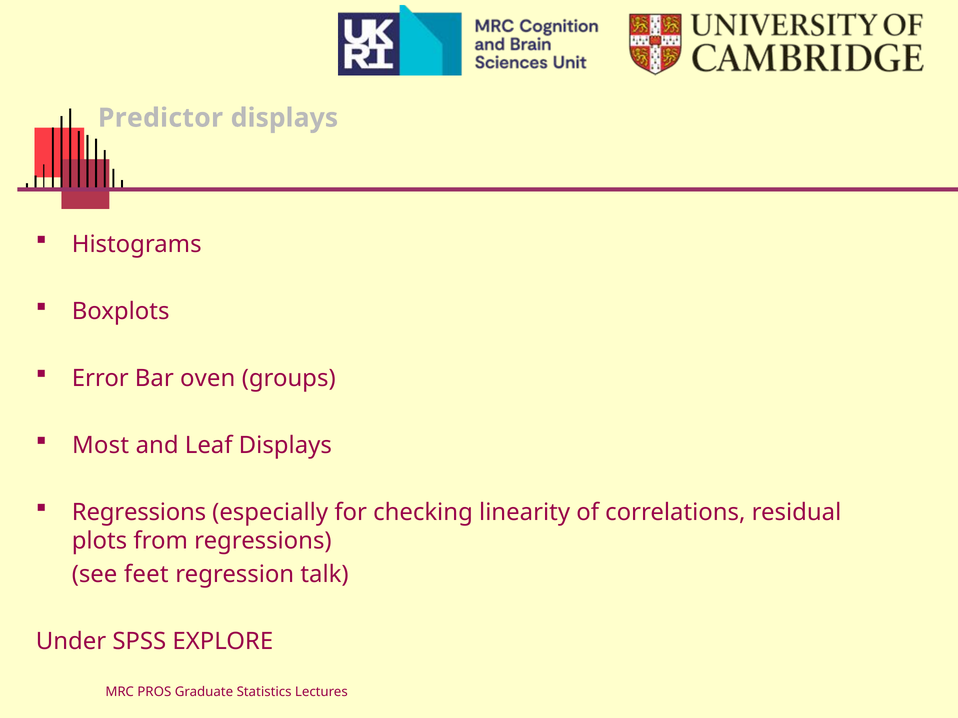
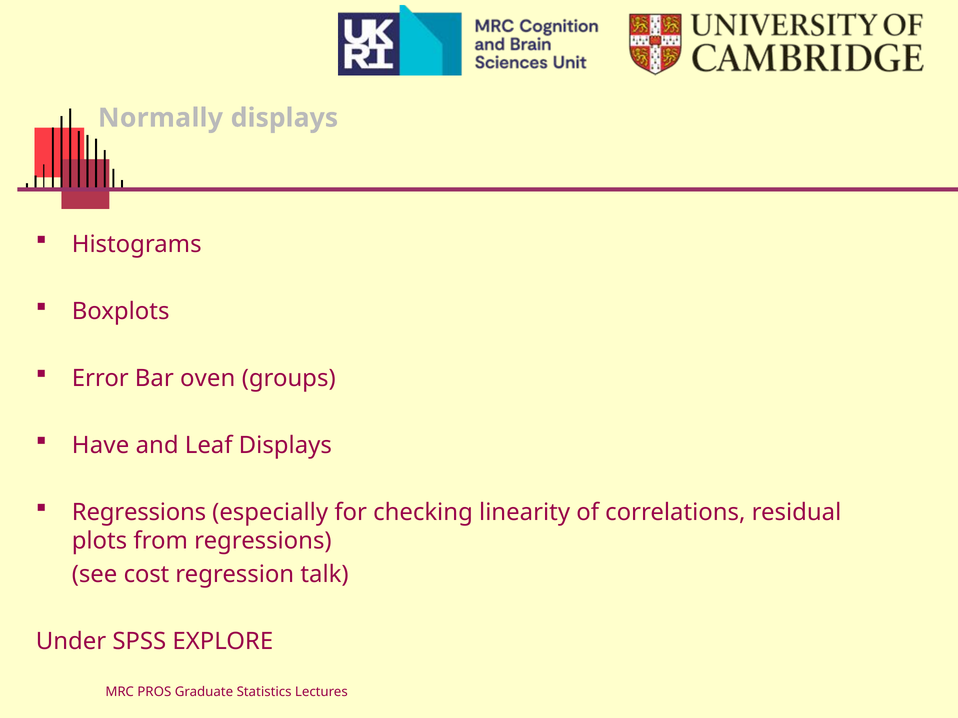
Predictor: Predictor -> Normally
Most: Most -> Have
feet: feet -> cost
